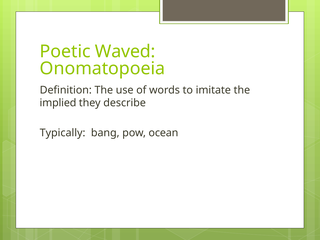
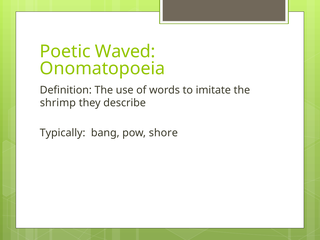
implied: implied -> shrimp
ocean: ocean -> shore
